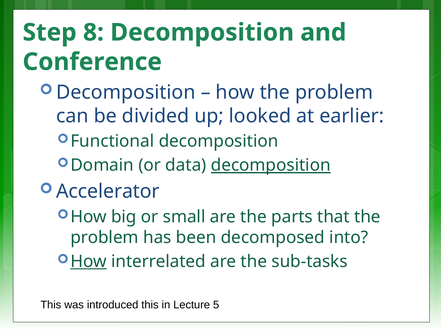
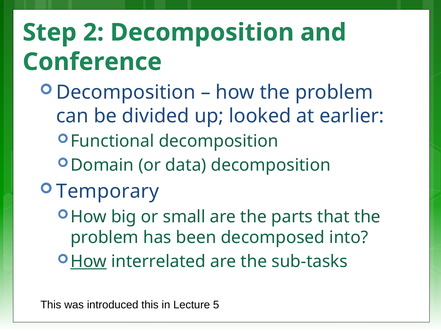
8: 8 -> 2
decomposition at (271, 165) underline: present -> none
Accelerator: Accelerator -> Temporary
